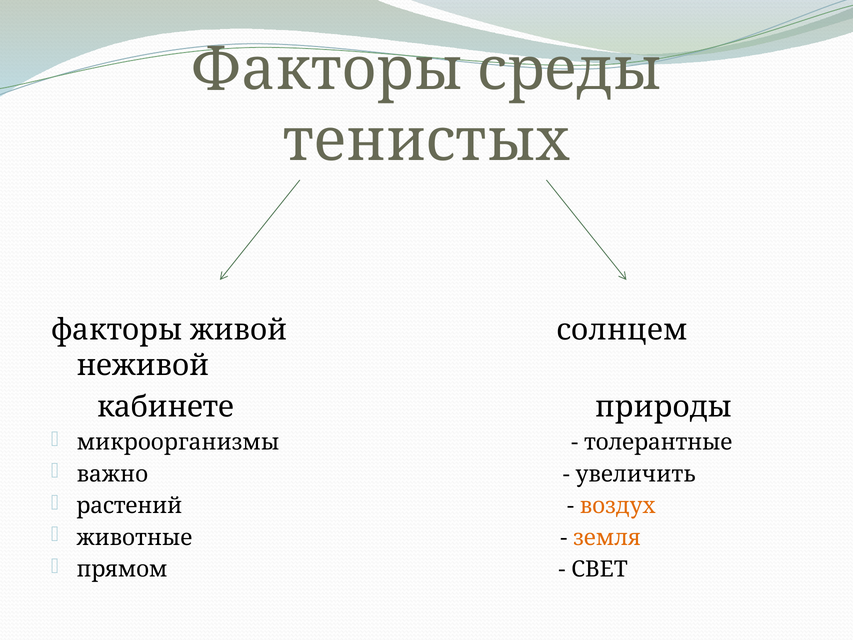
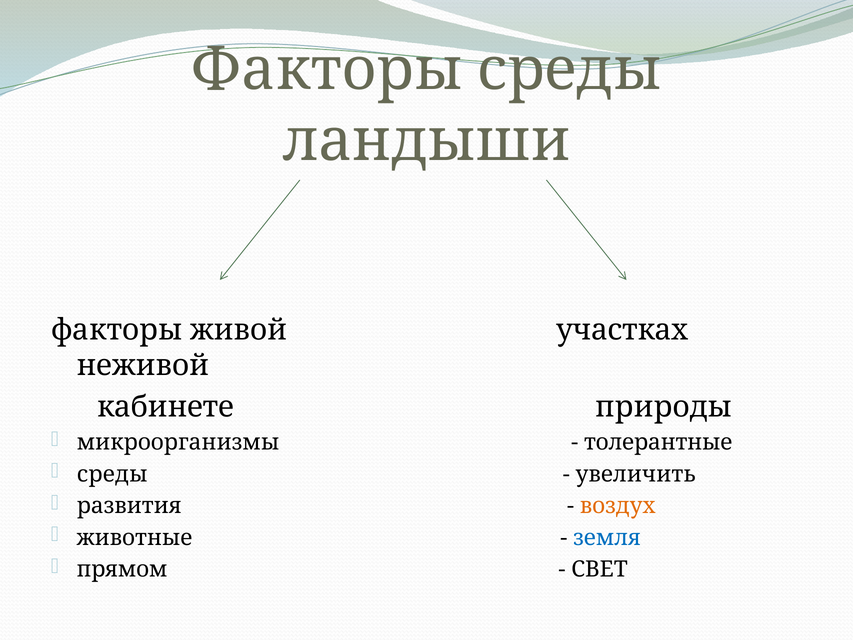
тенистых: тенистых -> ландыши
солнцем: солнцем -> участках
важно at (112, 474): важно -> среды
растений: растений -> развития
земля colour: orange -> blue
